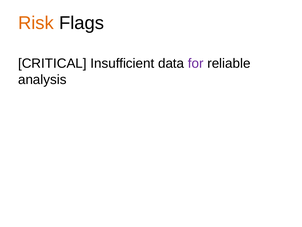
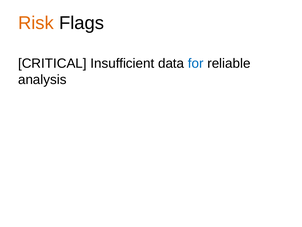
for colour: purple -> blue
